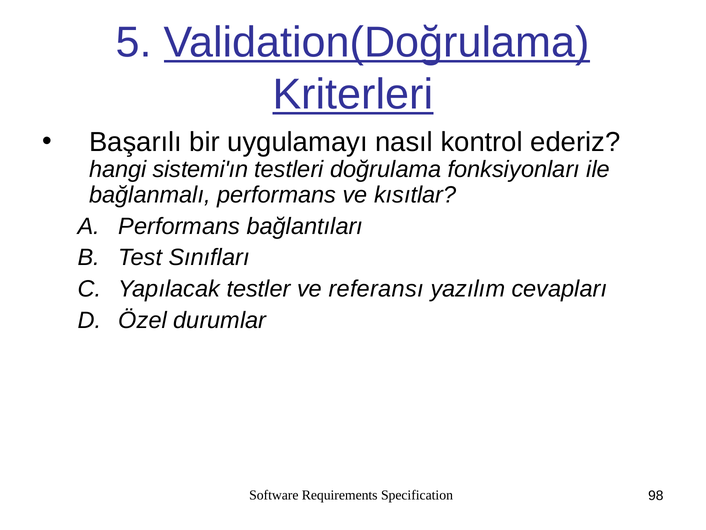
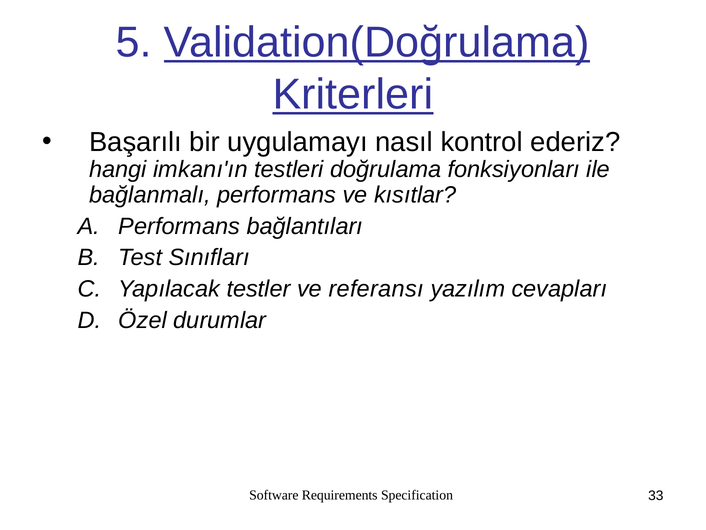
sistemi'ın: sistemi'ın -> imkanı'ın
98: 98 -> 33
